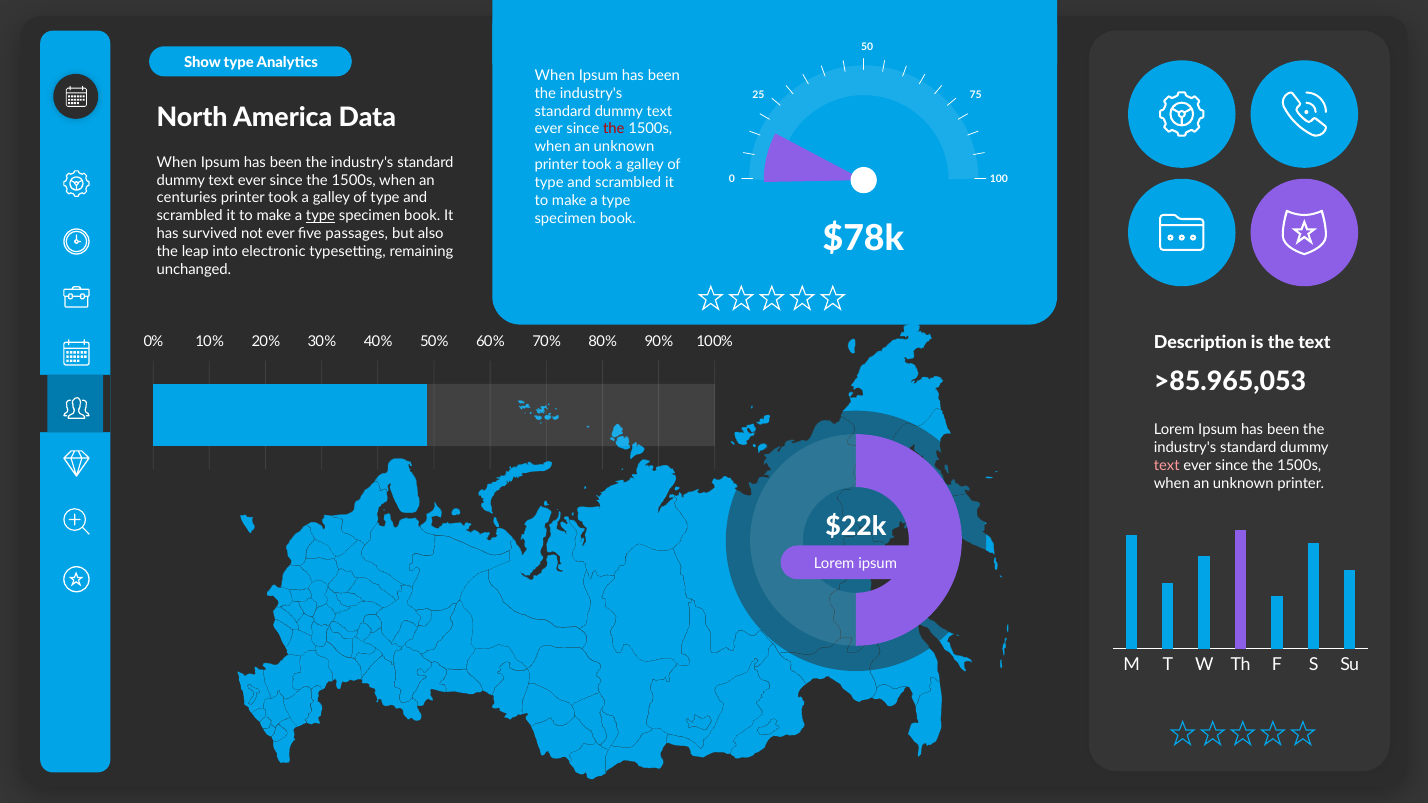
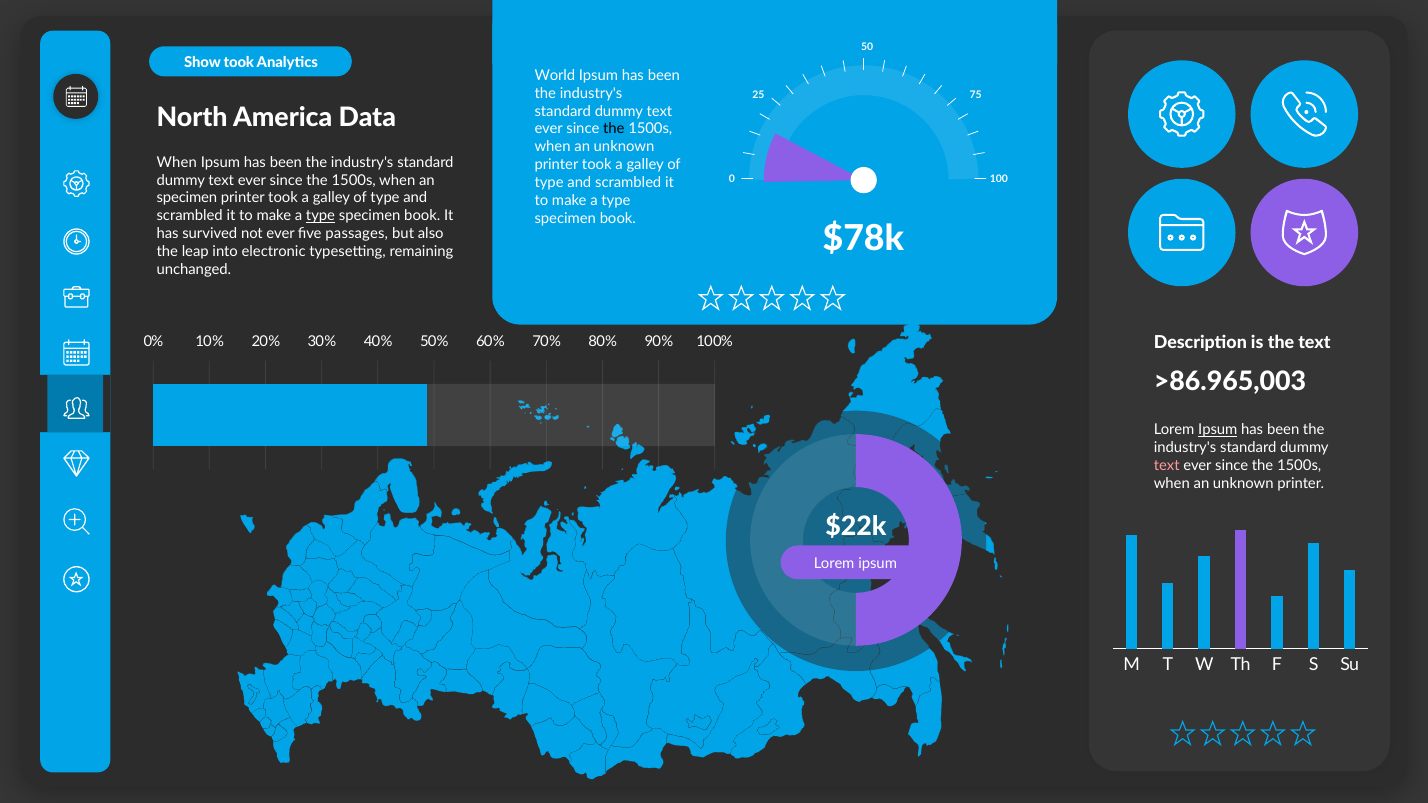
Show type: type -> took
When at (555, 75): When -> World
the at (614, 129) colour: red -> black
centuries at (187, 198): centuries -> specimen
>85.965,053: >85.965,053 -> >86.965,003
Ipsum at (1218, 430) underline: none -> present
